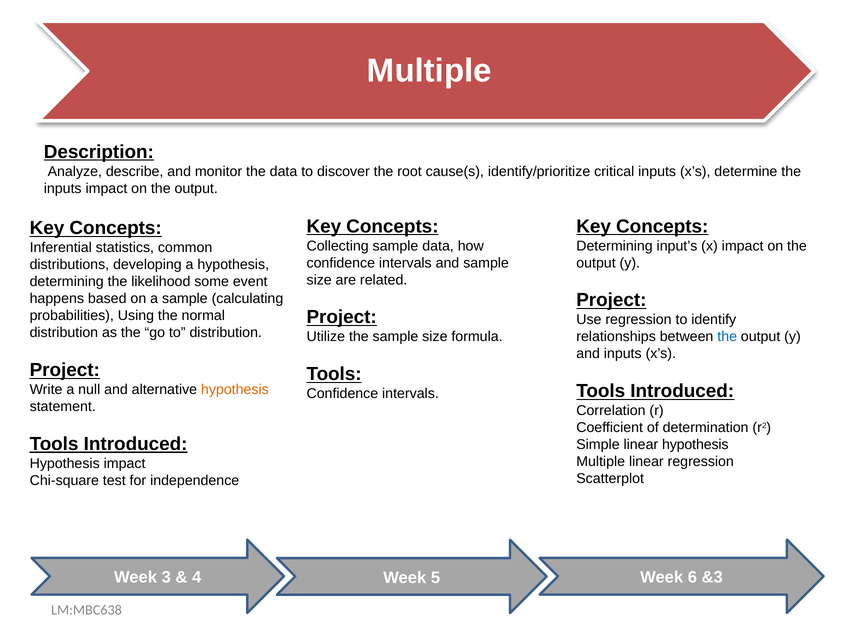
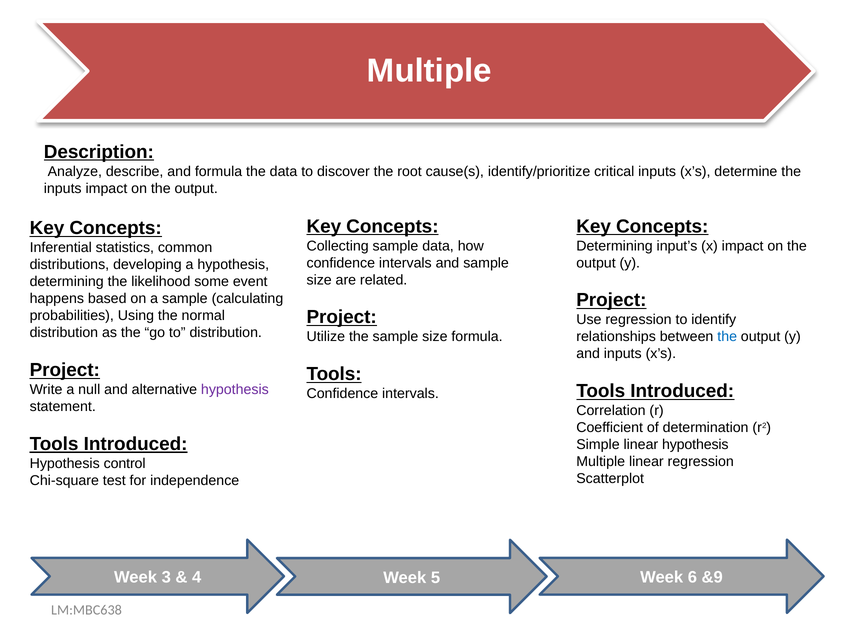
and monitor: monitor -> formula
hypothesis at (235, 390) colour: orange -> purple
Hypothesis impact: impact -> control
&3: &3 -> &9
